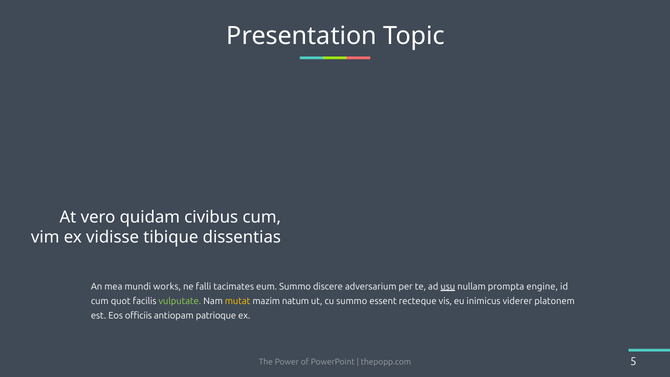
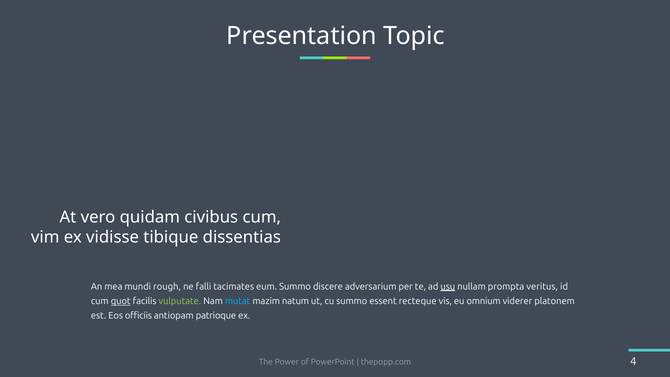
works: works -> rough
engine: engine -> veritus
quot underline: none -> present
mutat colour: yellow -> light blue
inimicus: inimicus -> omnium
5: 5 -> 4
